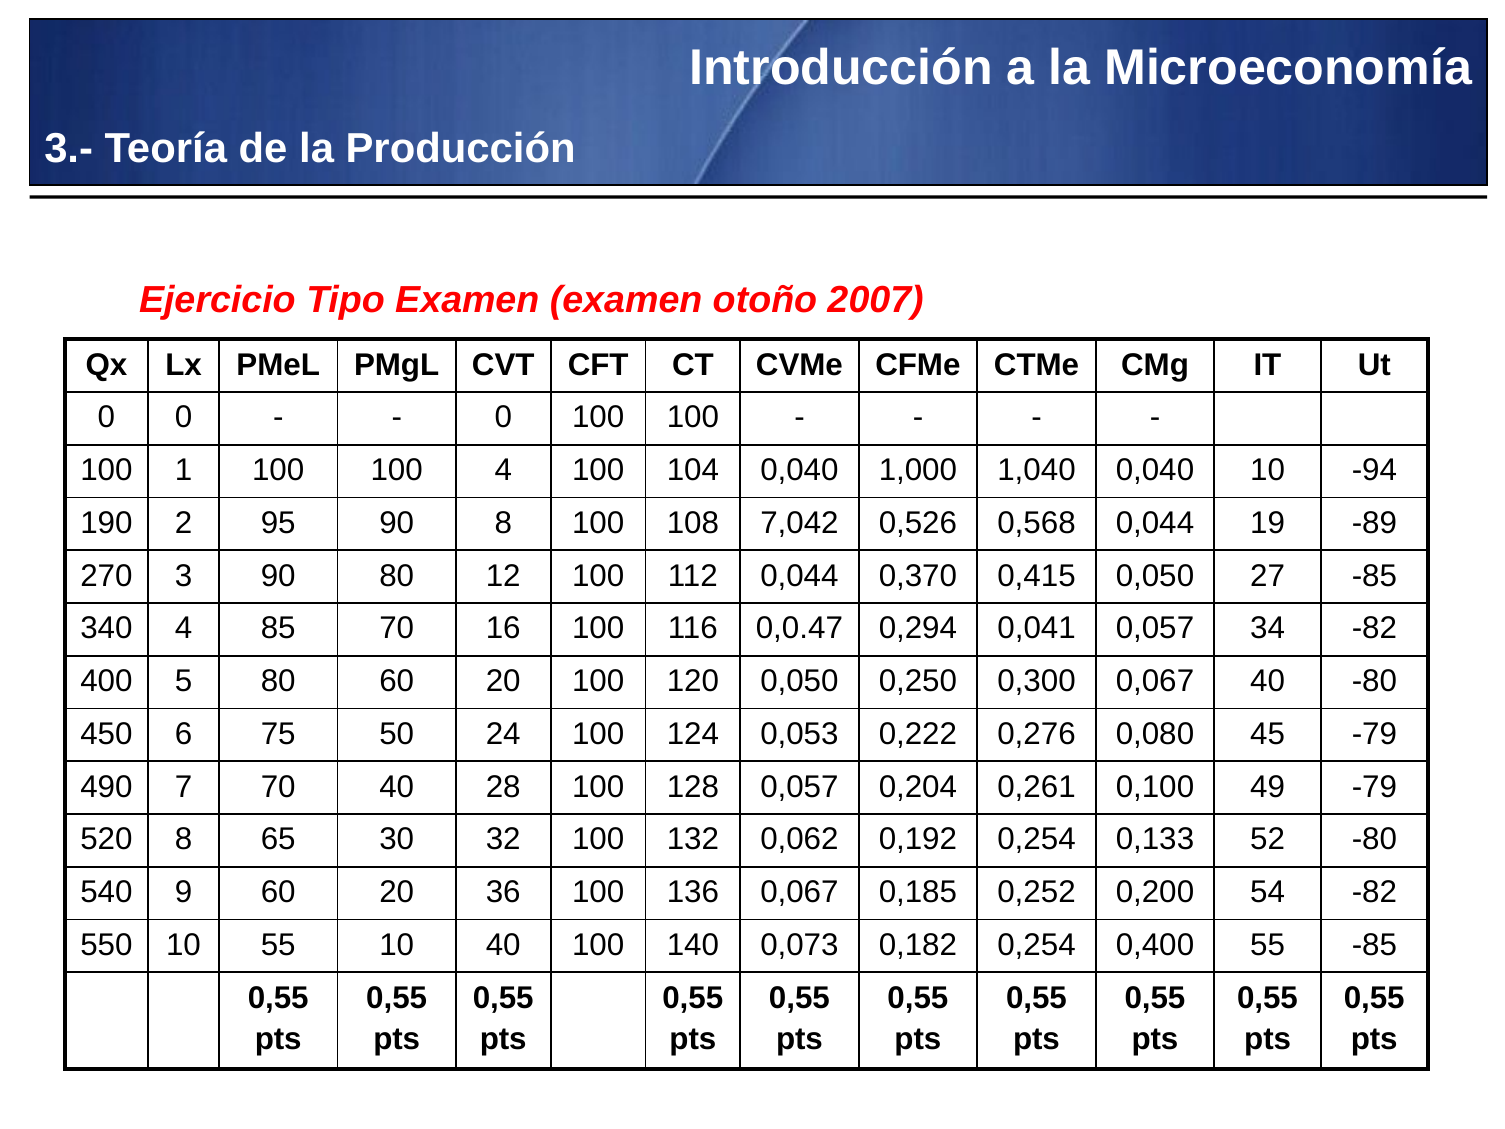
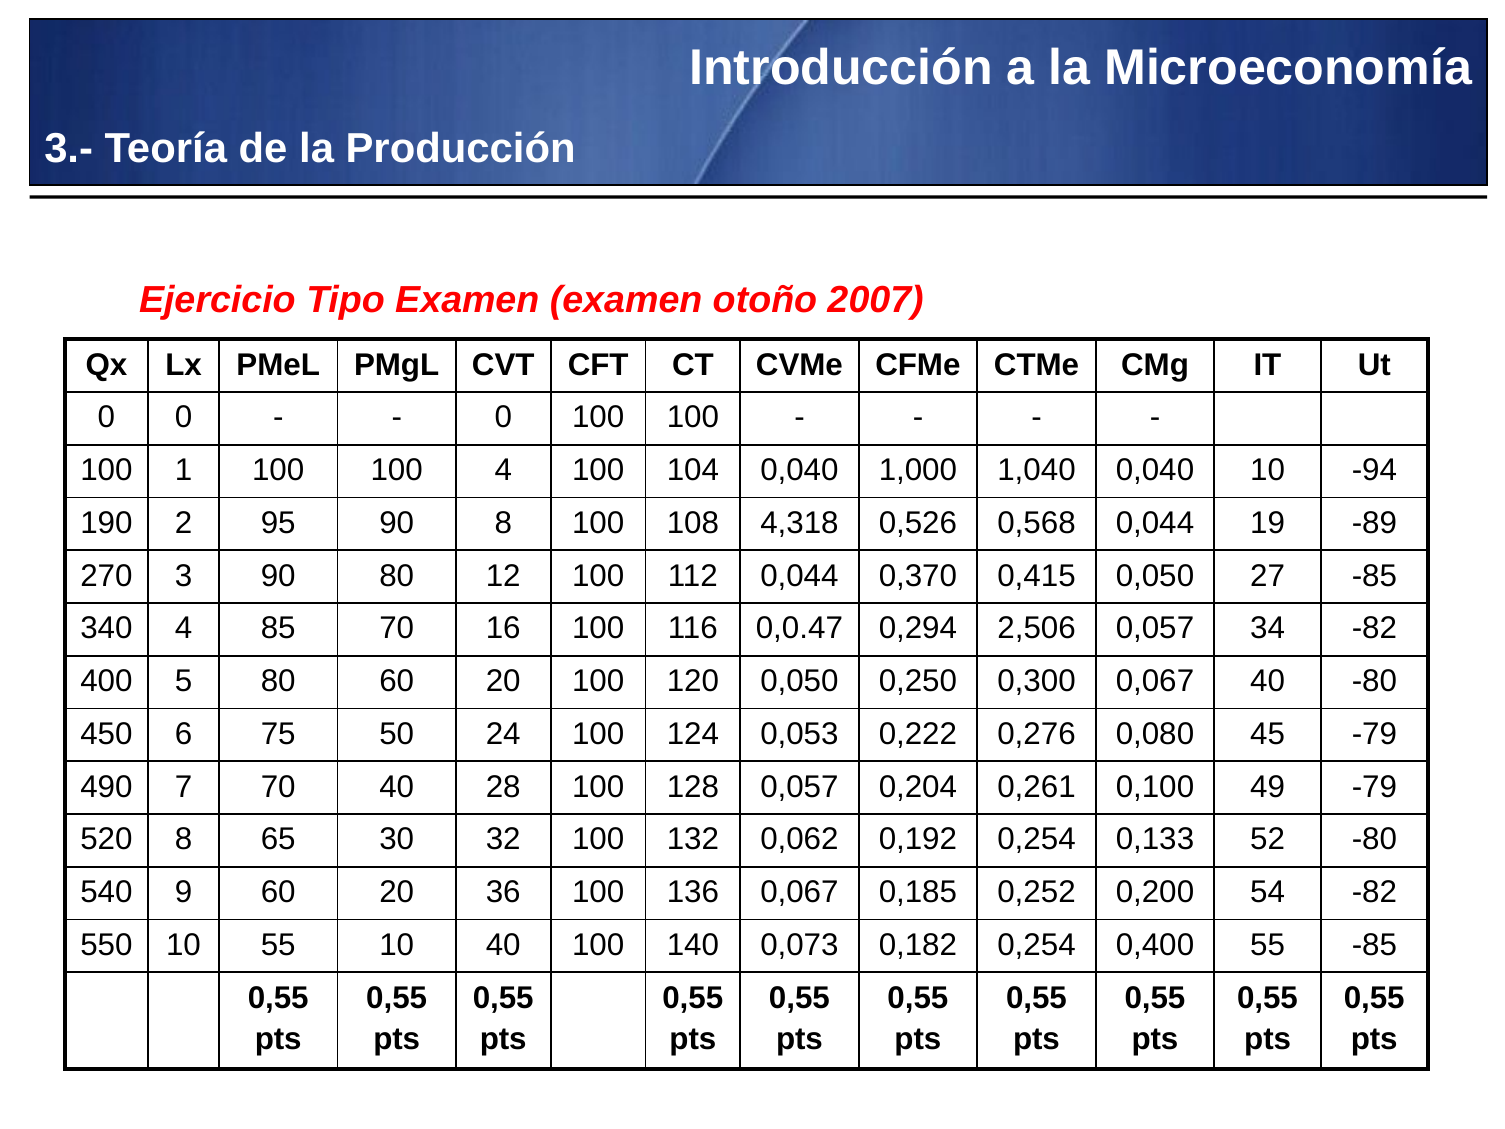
7,042: 7,042 -> 4,318
0,041: 0,041 -> 2,506
